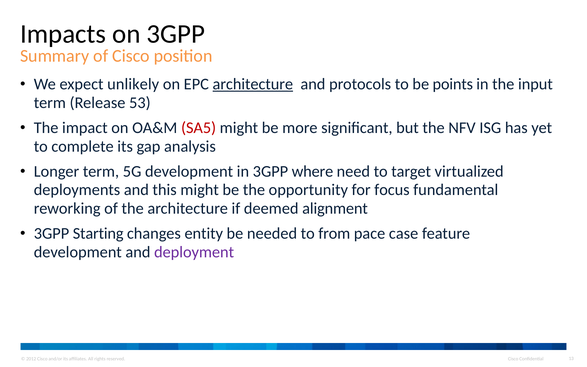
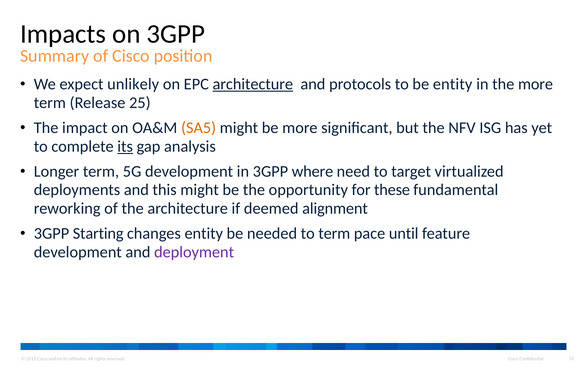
be points: points -> entity
the input: input -> more
53: 53 -> 25
SA5 colour: red -> orange
its at (125, 146) underline: none -> present
focus: focus -> these
to from: from -> term
case: case -> until
